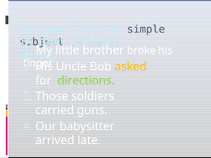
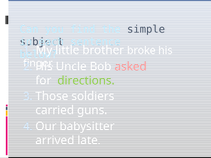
asked colour: yellow -> pink
